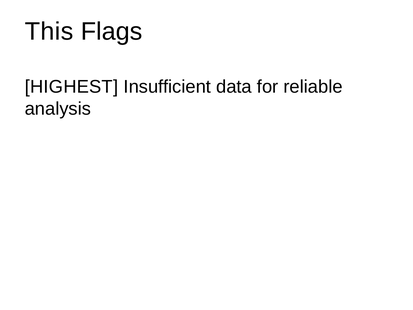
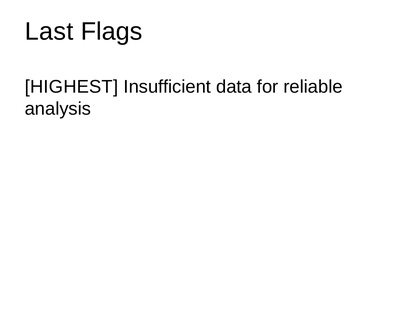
This: This -> Last
